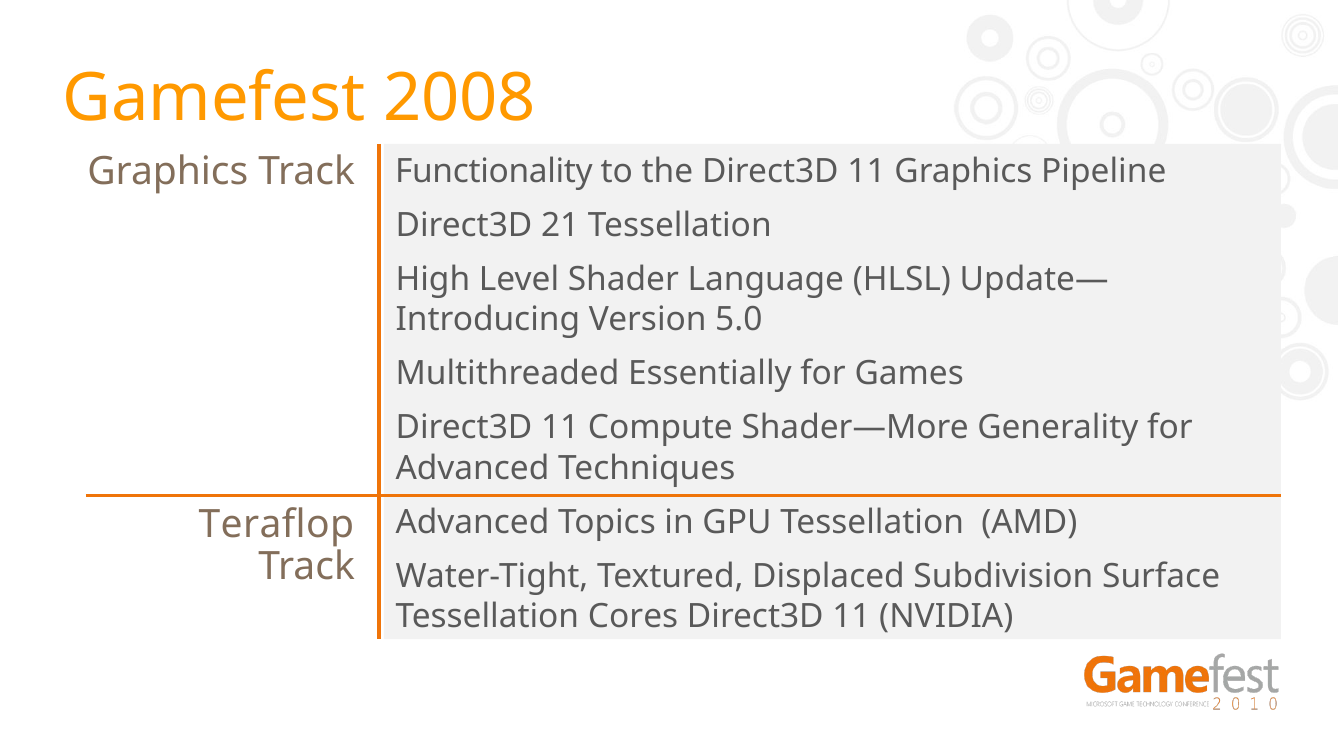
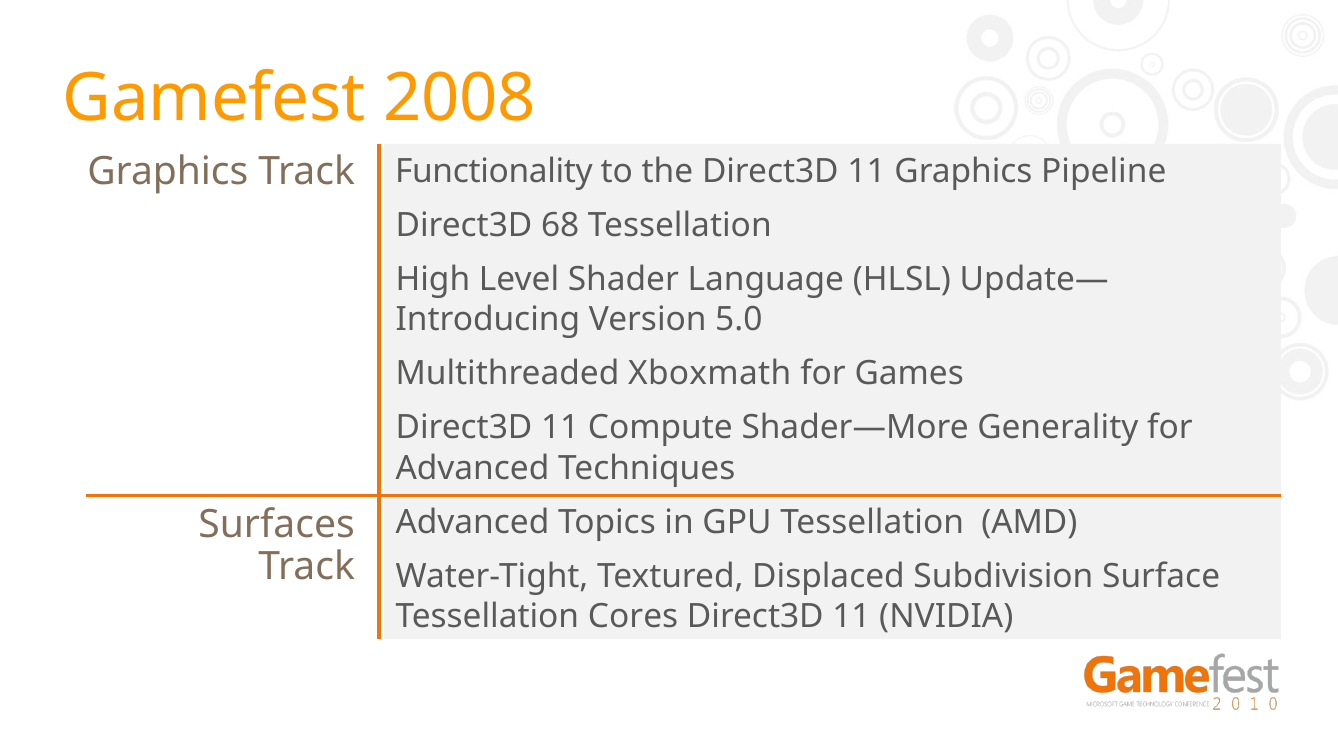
21: 21 -> 68
Essentially: Essentially -> Xboxmath
Teraflop: Teraflop -> Surfaces
